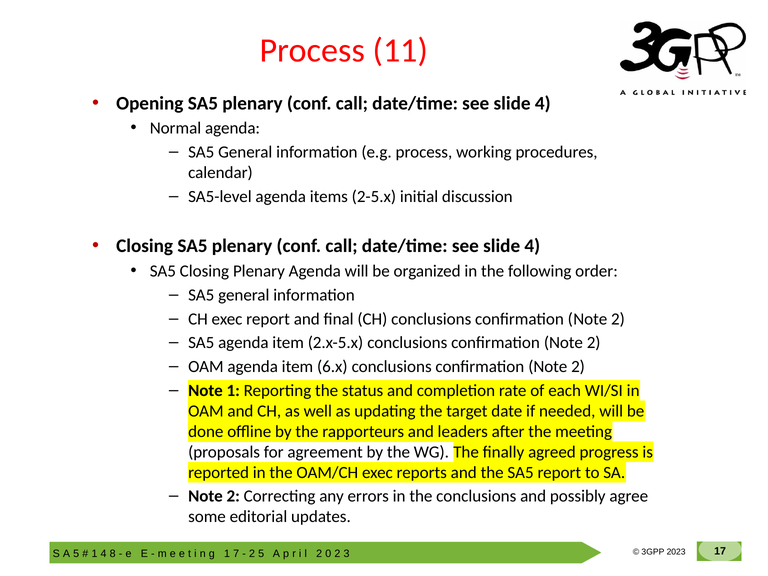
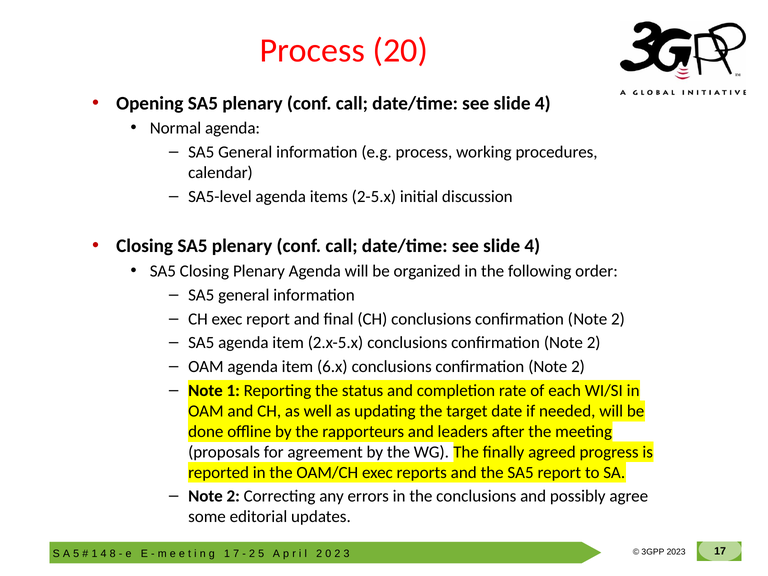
11: 11 -> 20
